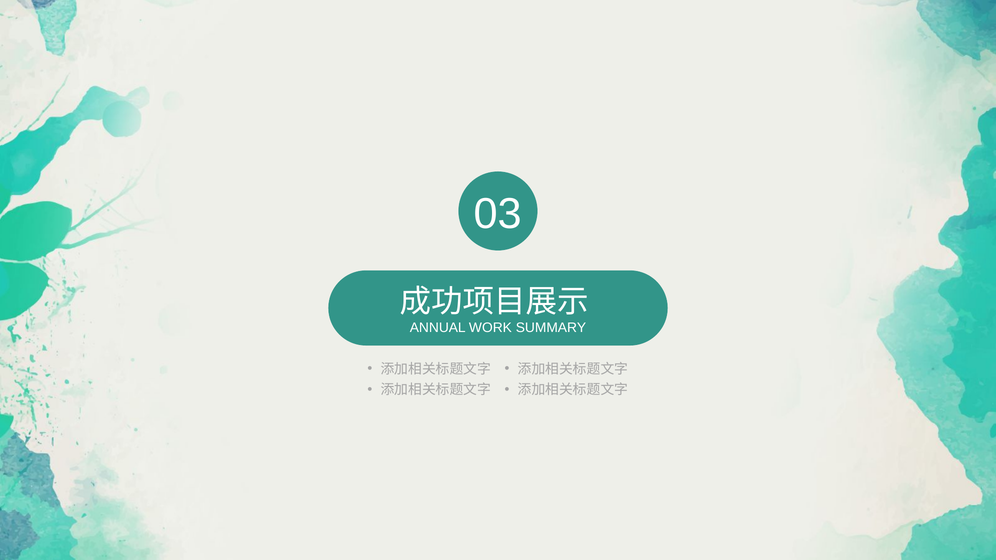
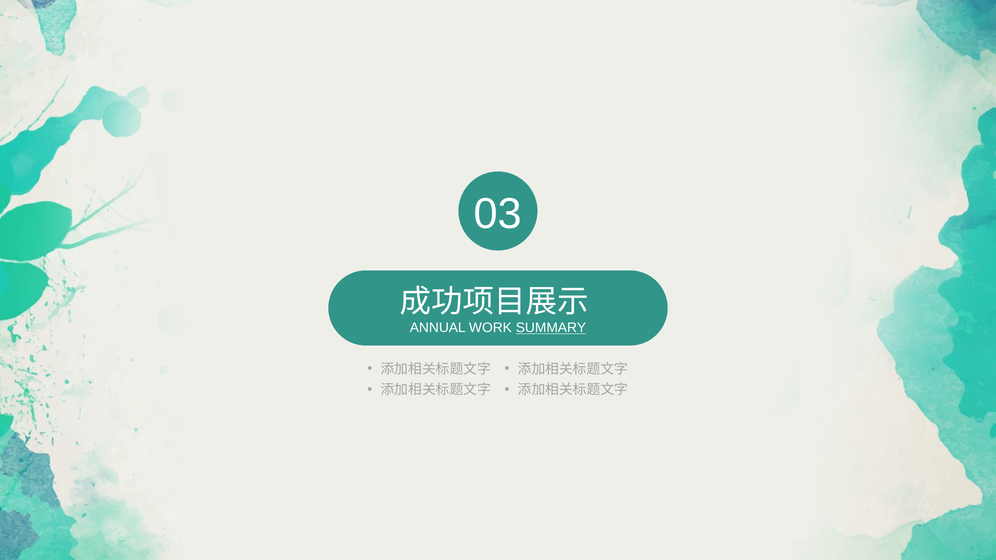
SUMMARY underline: none -> present
